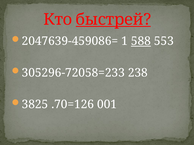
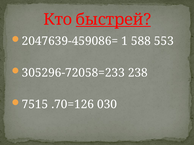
588 underline: present -> none
3825: 3825 -> 7515
001: 001 -> 030
